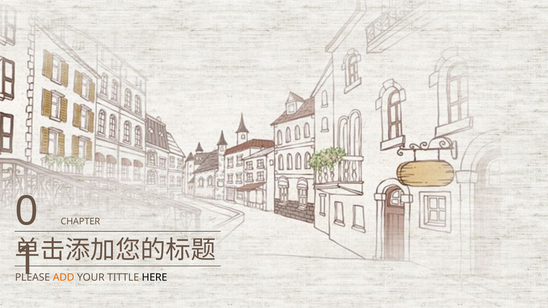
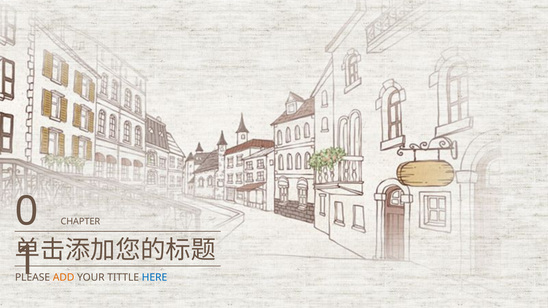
HERE colour: black -> blue
